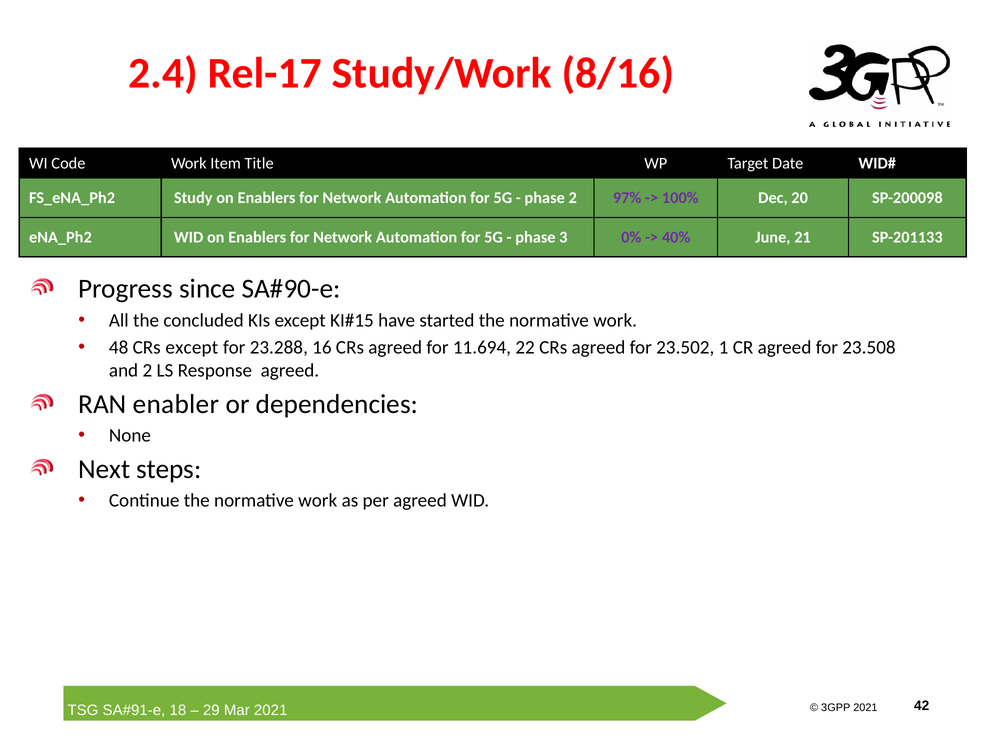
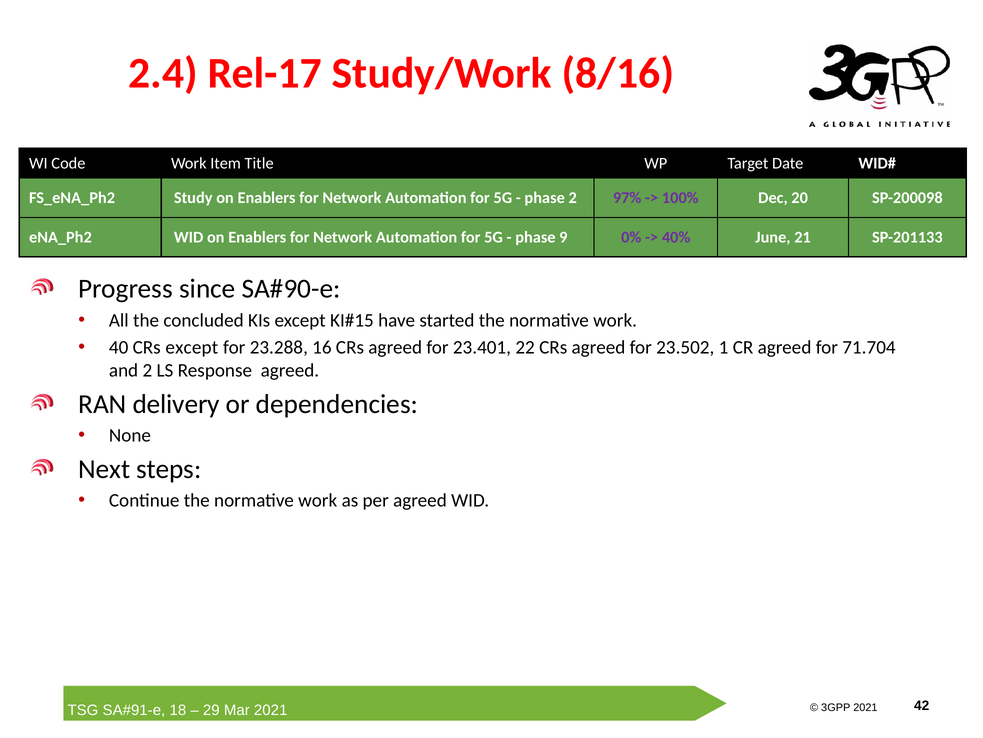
3: 3 -> 9
48: 48 -> 40
11.694: 11.694 -> 23.401
23.508: 23.508 -> 71.704
enabler: enabler -> delivery
